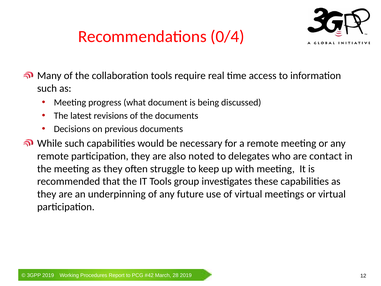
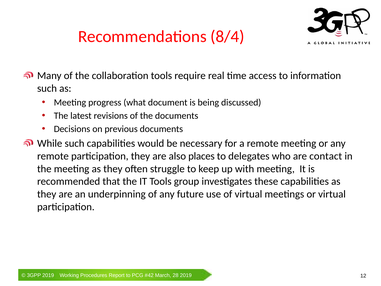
0/4: 0/4 -> 8/4
noted: noted -> places
